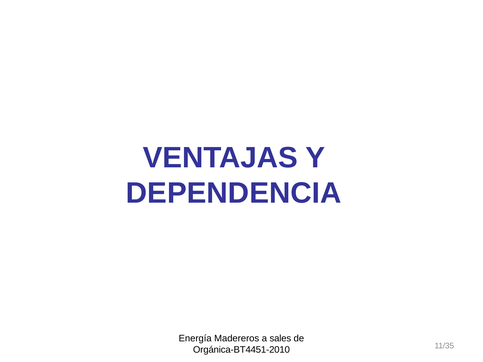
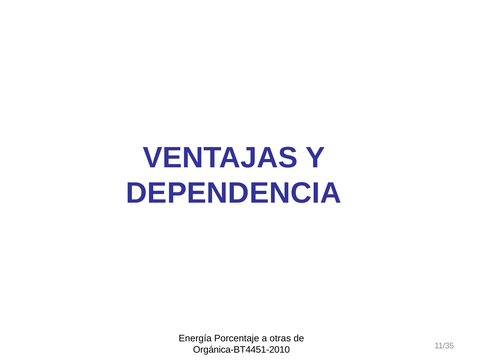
Madereros: Madereros -> Porcentaje
sales: sales -> otras
